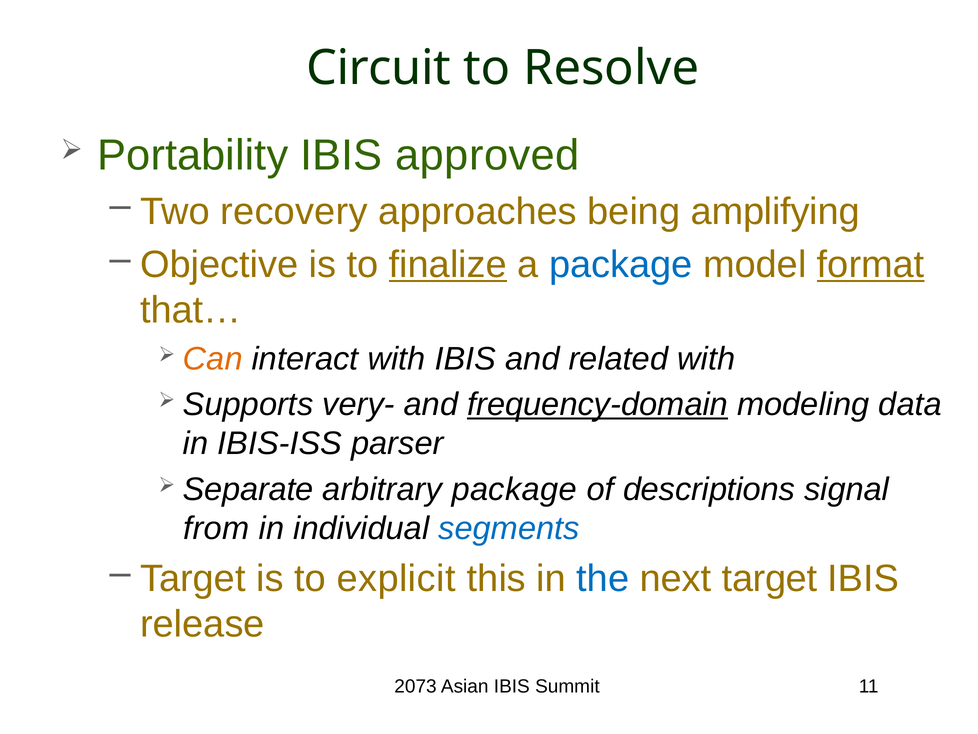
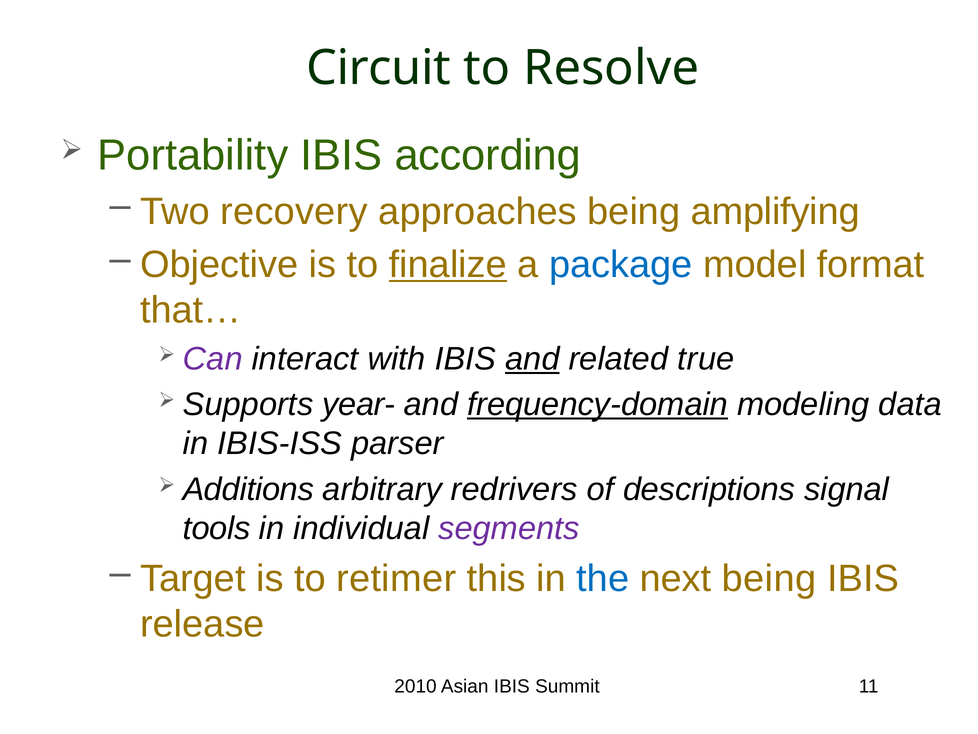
approved: approved -> according
format underline: present -> none
Can colour: orange -> purple
and at (532, 359) underline: none -> present
related with: with -> true
very-: very- -> year-
Separate: Separate -> Additions
arbitrary package: package -> redrivers
from: from -> tools
segments colour: blue -> purple
explicit: explicit -> retimer
next target: target -> being
2073: 2073 -> 2010
